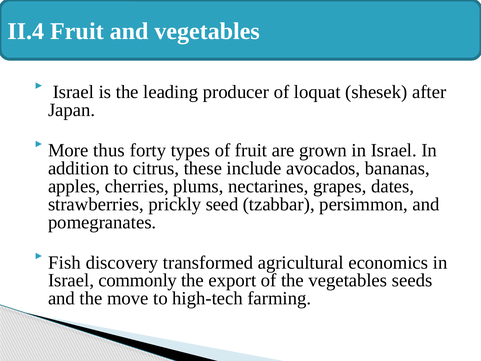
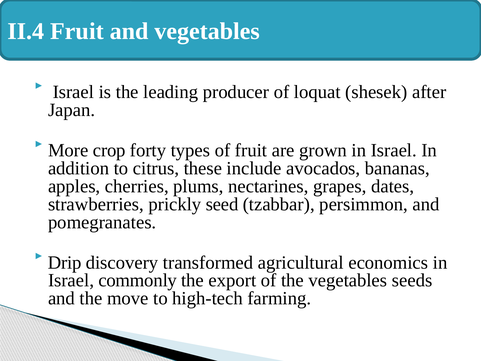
thus: thus -> crop
Fish: Fish -> Drip
